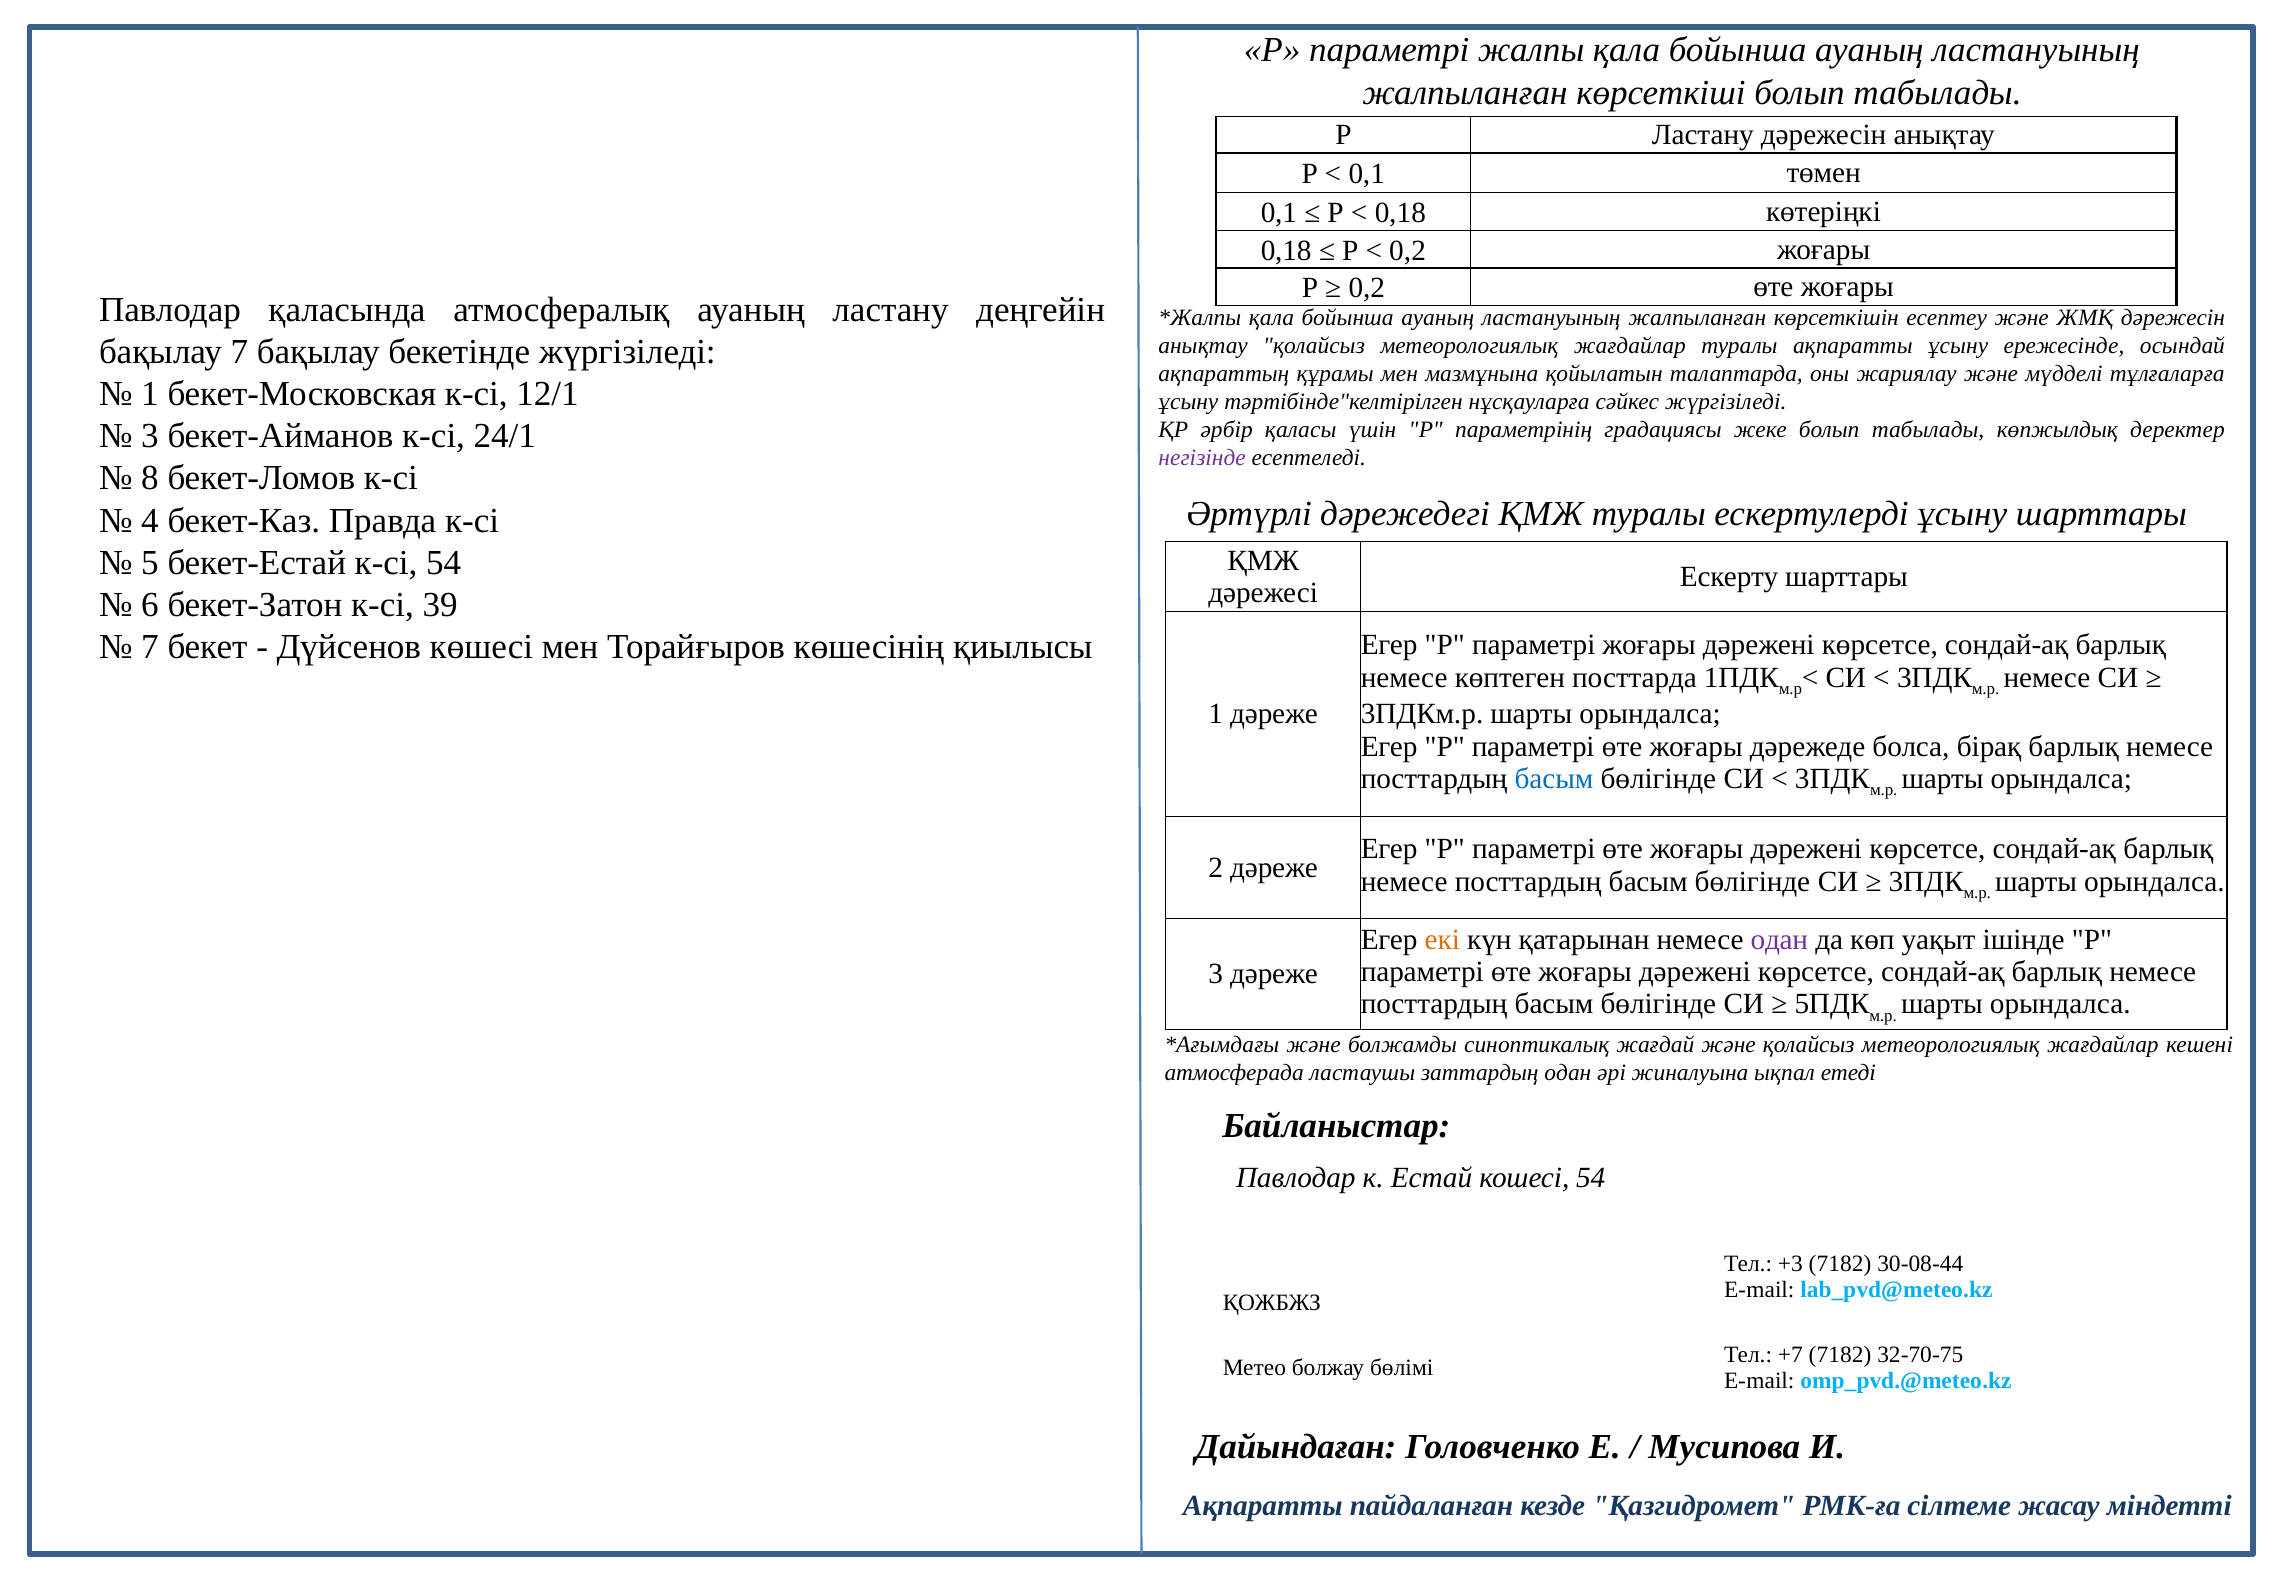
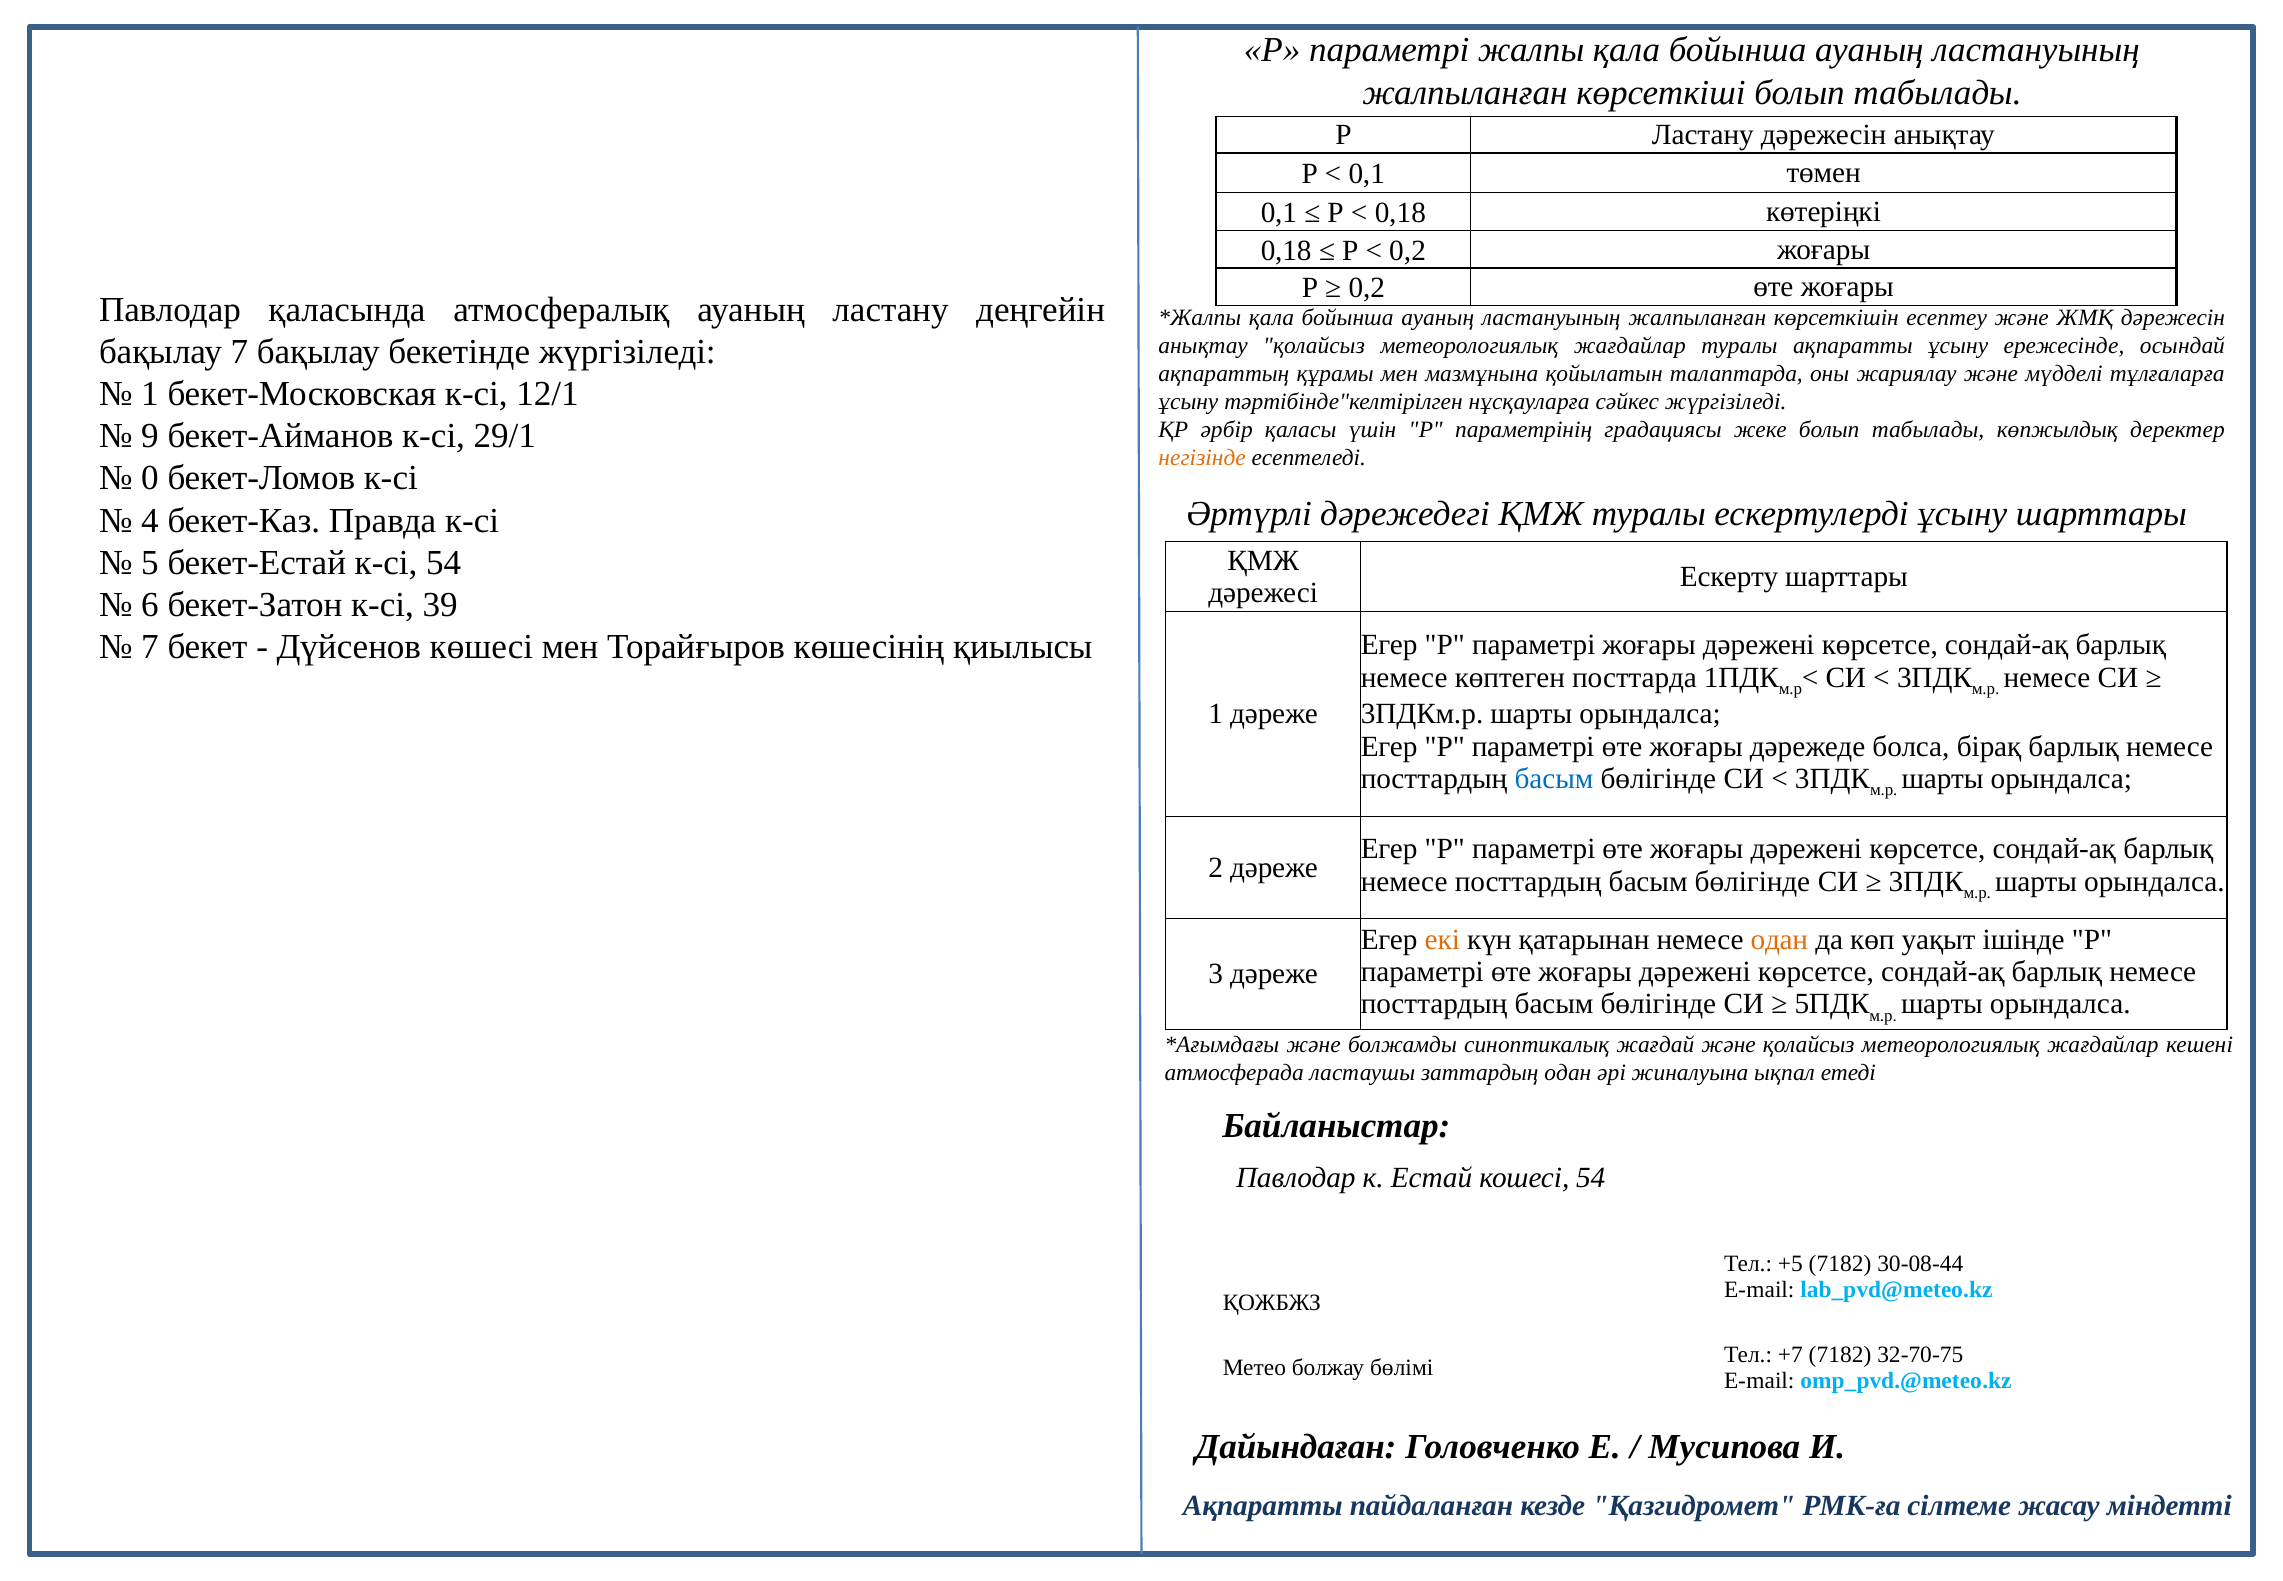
3 at (150, 436): 3 -> 9
24/1: 24/1 -> 29/1
негізінде colour: purple -> orange
8: 8 -> 0
одан at (1779, 939) colour: purple -> orange
+3: +3 -> +5
